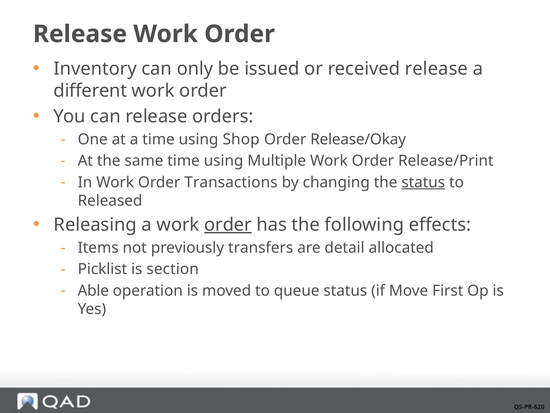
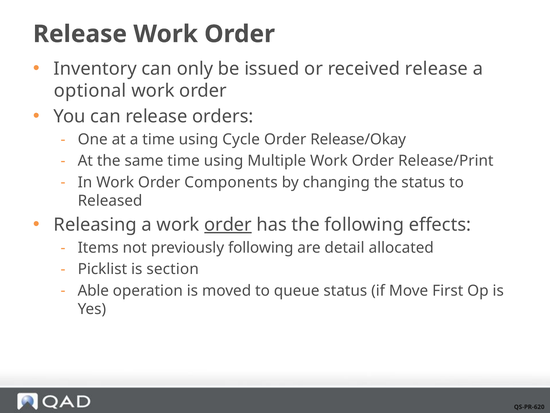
different: different -> optional
Shop: Shop -> Cycle
Transactions: Transactions -> Components
status at (423, 182) underline: present -> none
previously transfers: transfers -> following
